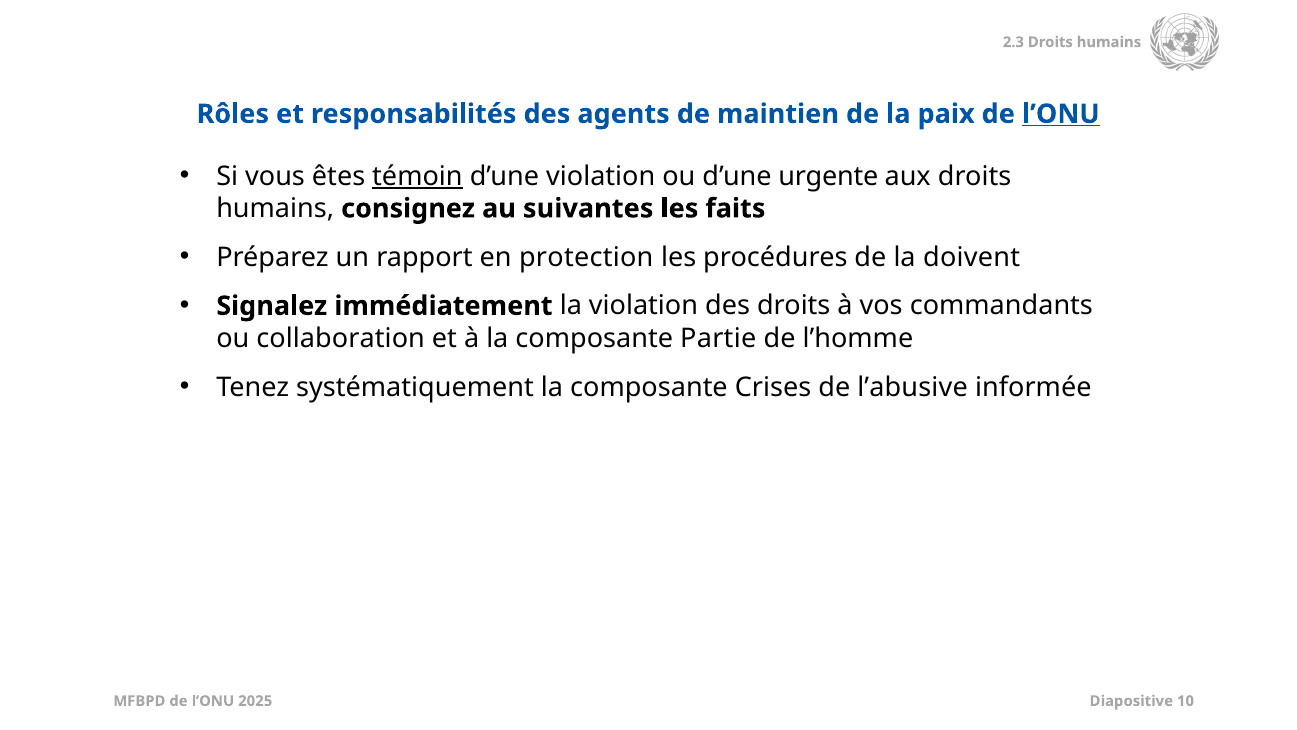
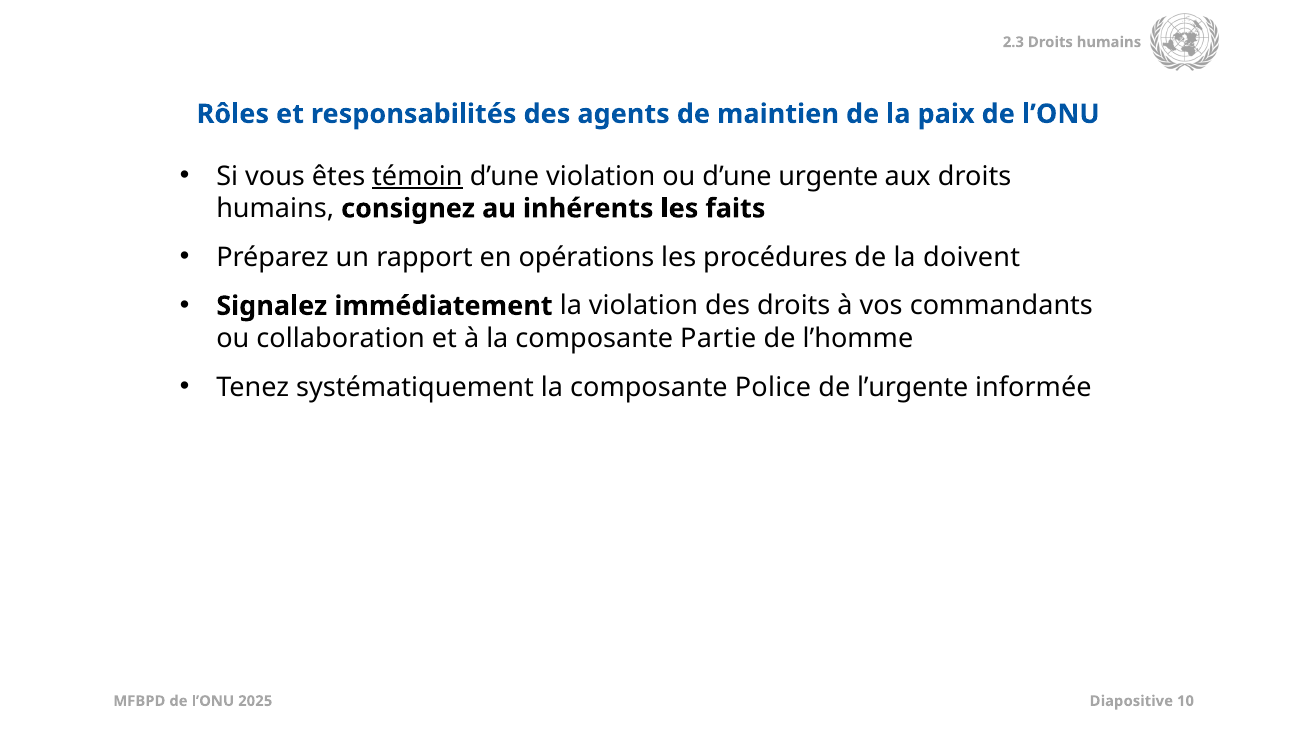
l’ONU at (1061, 114) underline: present -> none
suivantes: suivantes -> inhérents
protection: protection -> opérations
Crises: Crises -> Police
l’abusive: l’abusive -> l’urgente
